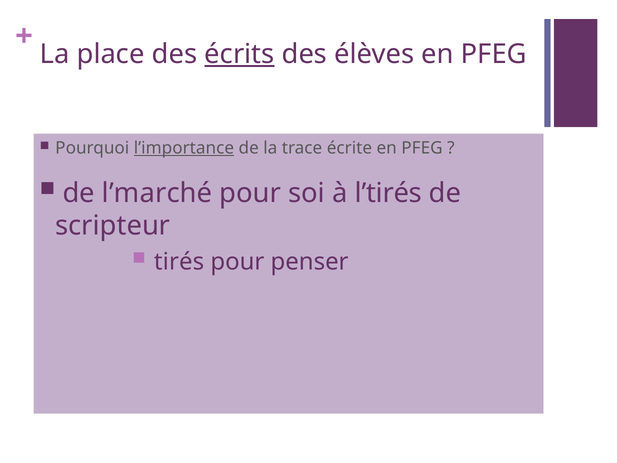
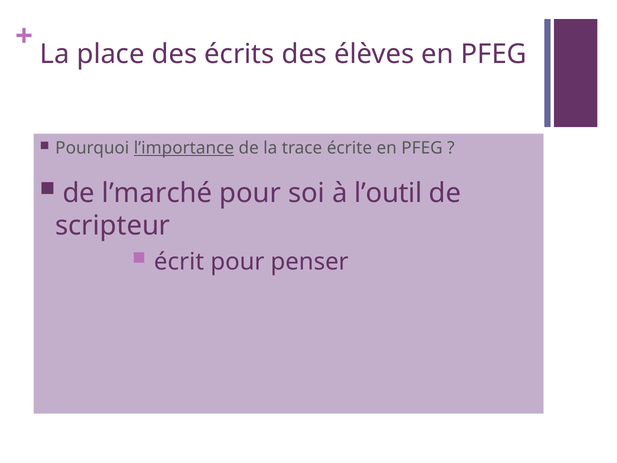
écrits underline: present -> none
l’tirés: l’tirés -> l’outil
tirés: tirés -> écrit
